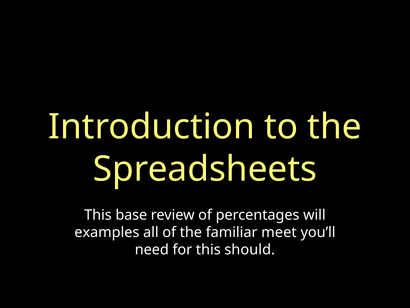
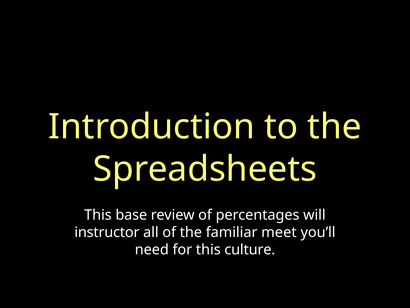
examples: examples -> instructor
should: should -> culture
